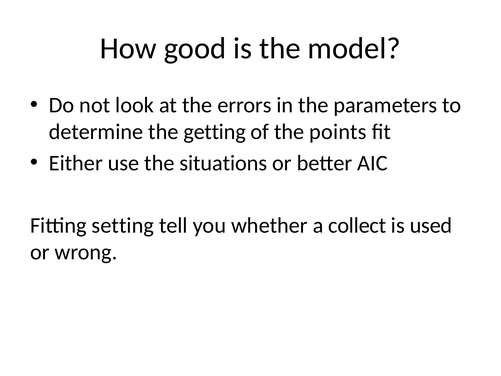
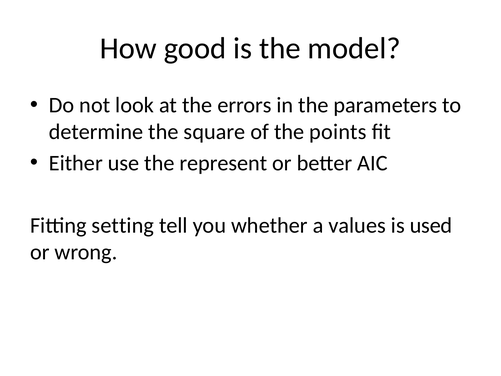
getting: getting -> square
situations: situations -> represent
collect: collect -> values
